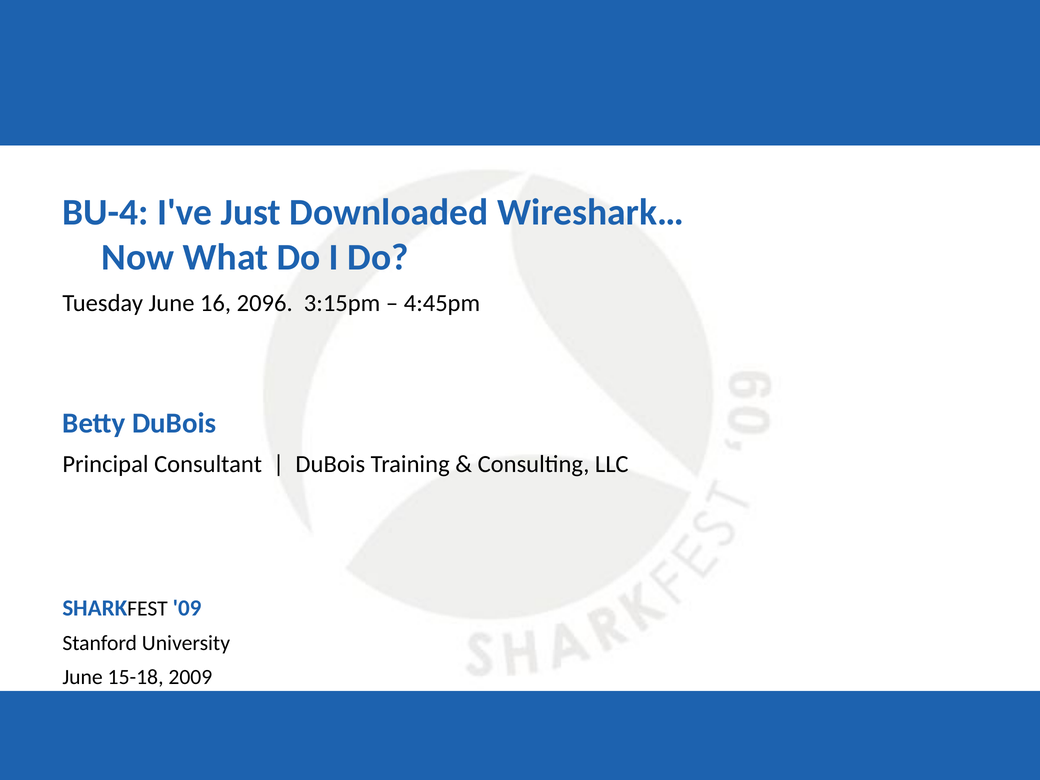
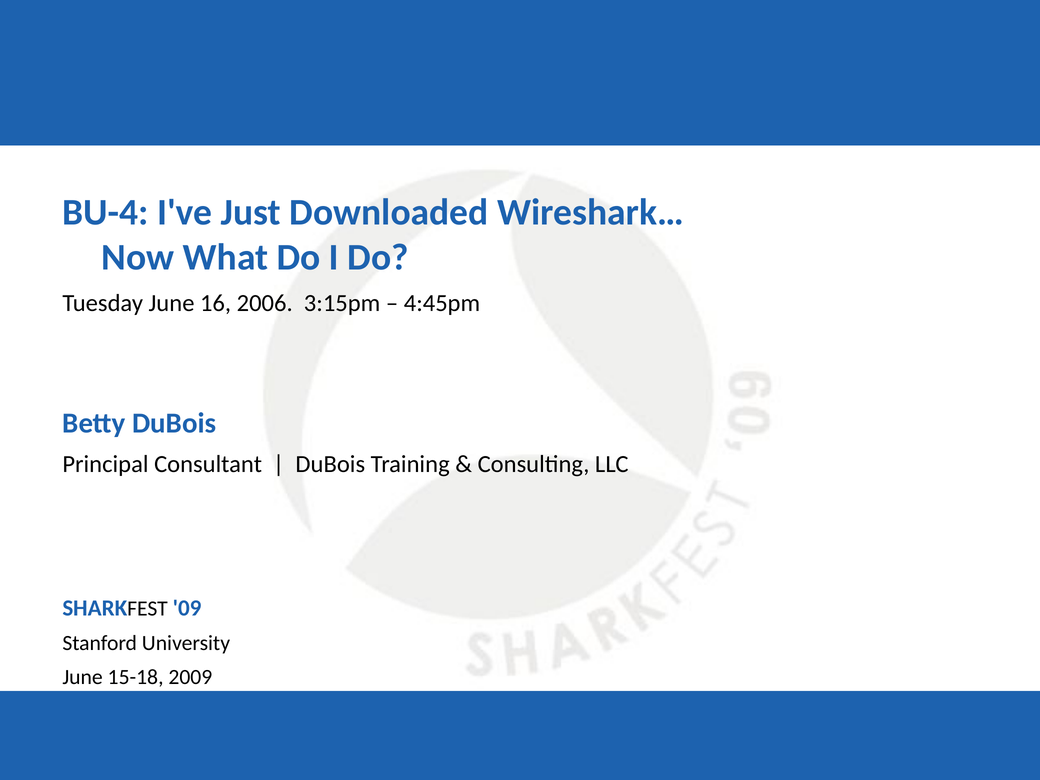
2096: 2096 -> 2006
